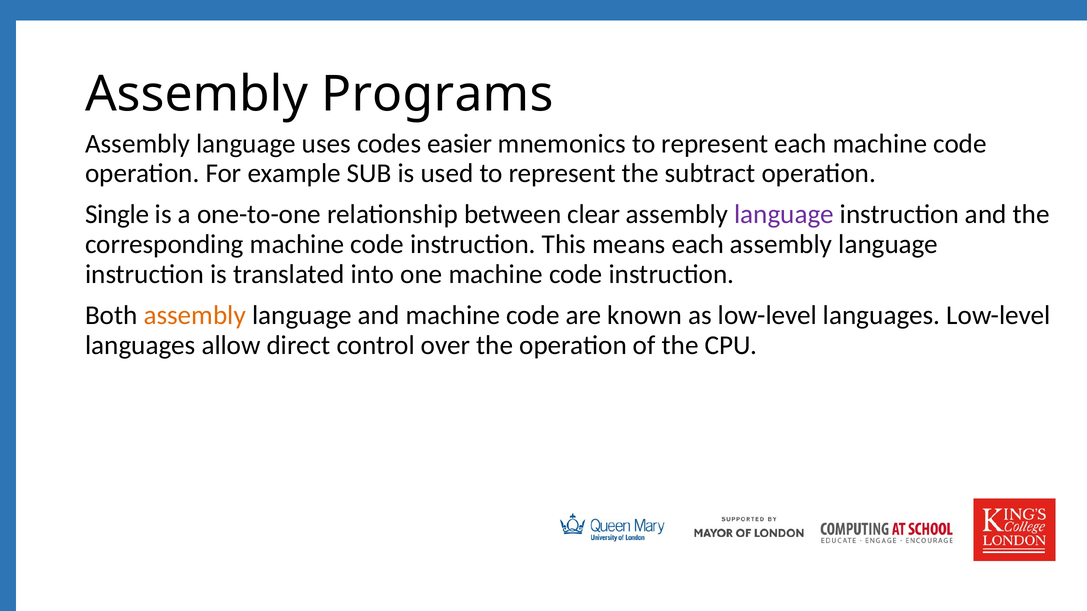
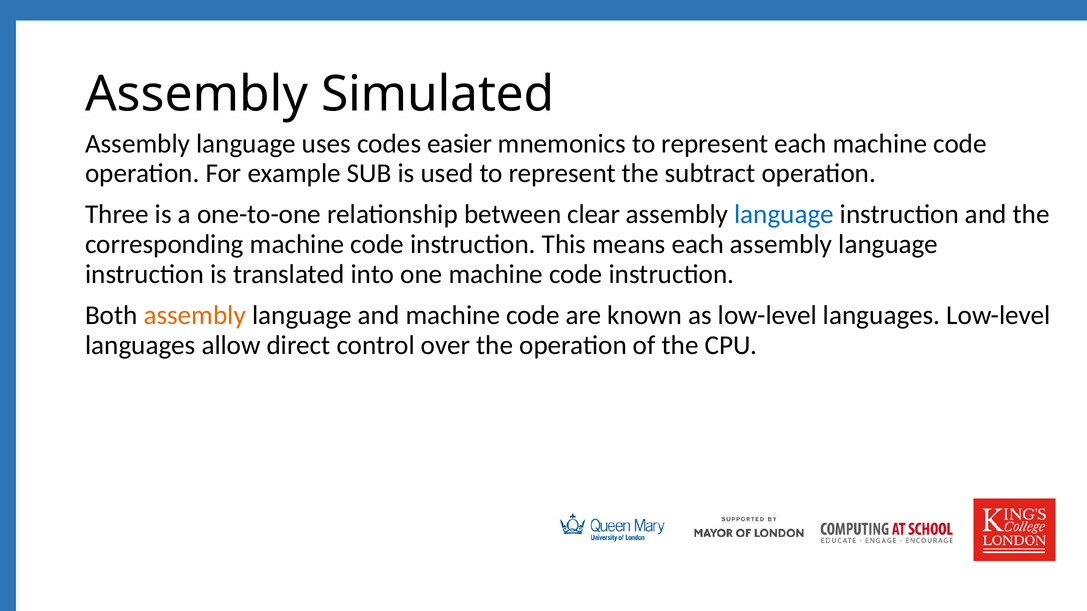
Programs: Programs -> Simulated
Single: Single -> Three
language at (784, 215) colour: purple -> blue
